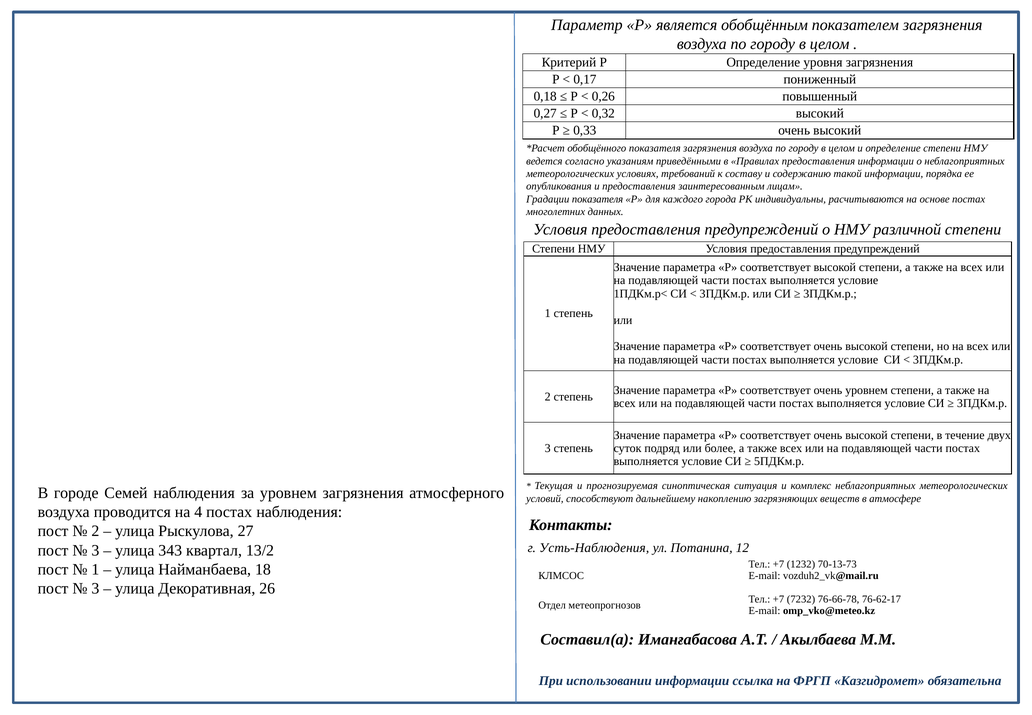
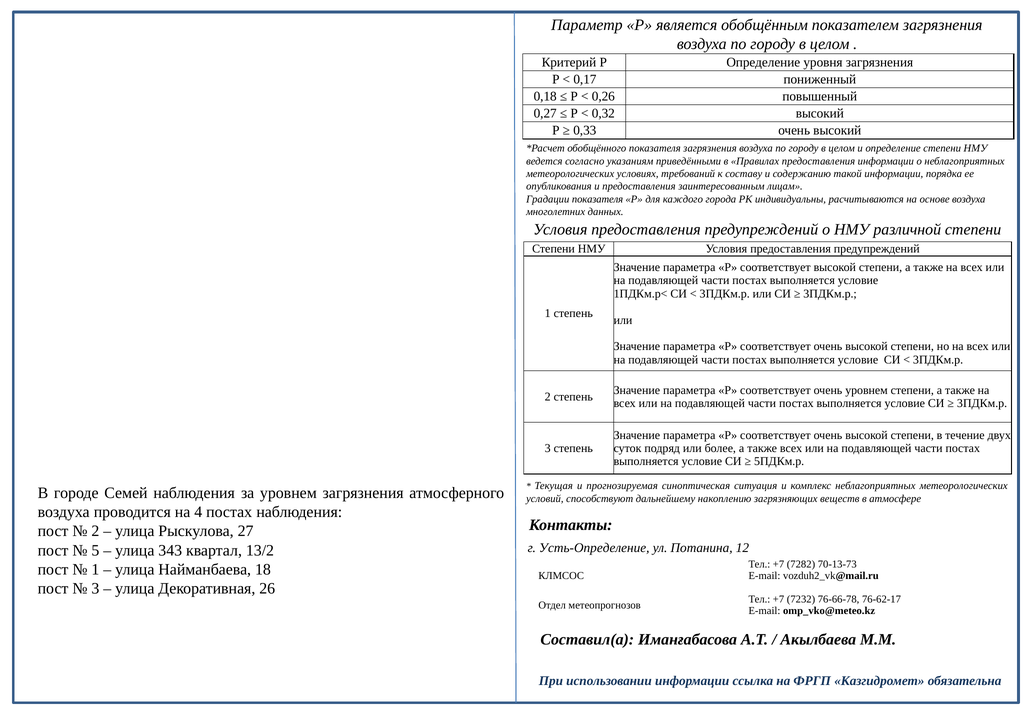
основе постах: постах -> воздуха
Усть-Наблюдения: Усть-Наблюдения -> Усть-Определение
3 at (95, 550): 3 -> 5
1232: 1232 -> 7282
